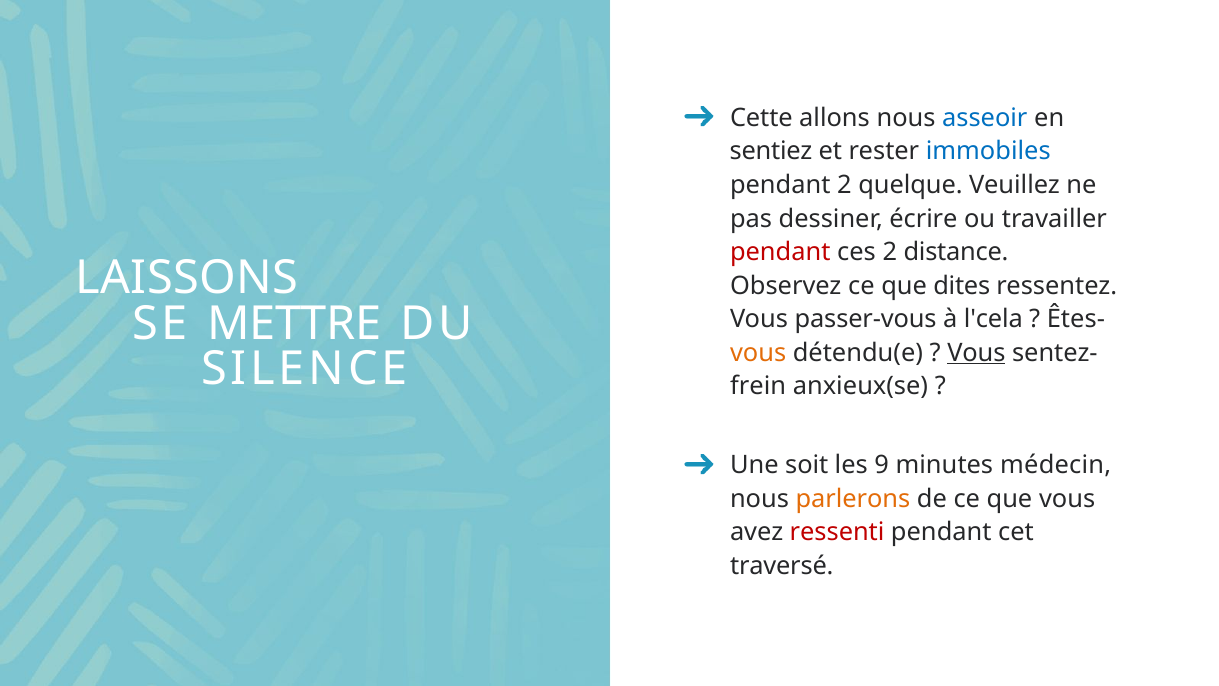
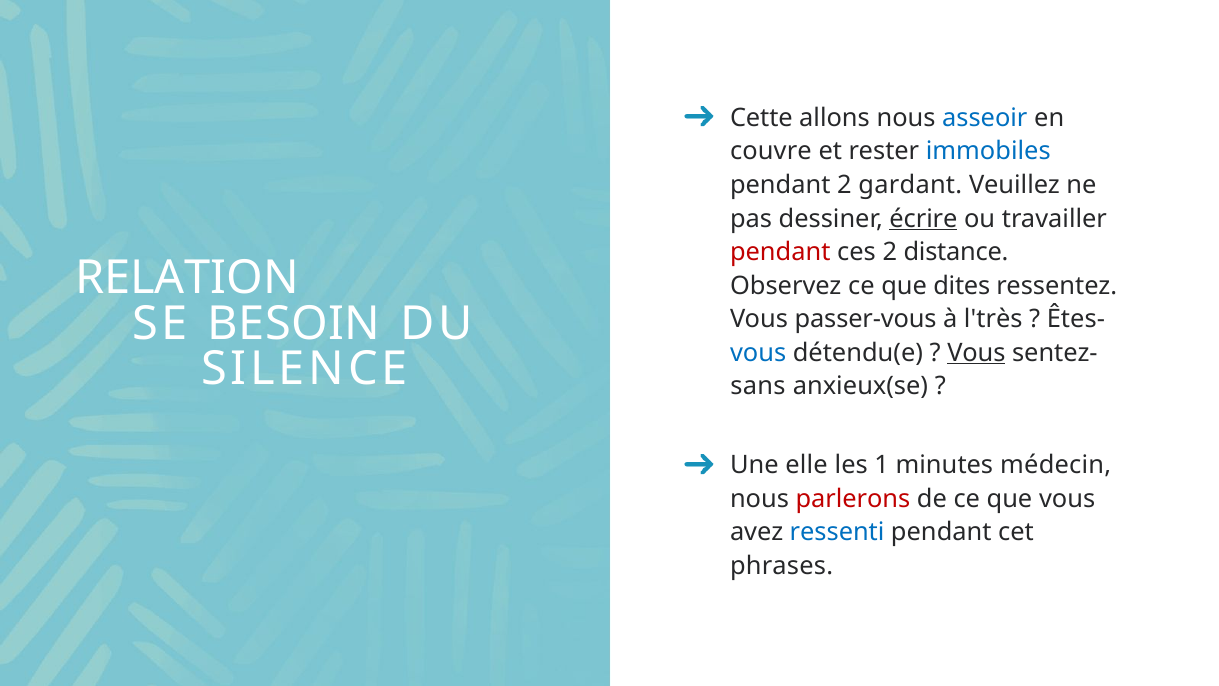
sentiez: sentiez -> couvre
quelque: quelque -> gardant
écrire underline: none -> present
LAISSONS: LAISSONS -> RELATION
METTRE: METTRE -> BESOIN
l'cela: l'cela -> l'très
vous at (758, 353) colour: orange -> blue
frein: frein -> sans
soit: soit -> elle
9: 9 -> 1
parlerons colour: orange -> red
ressenti colour: red -> blue
traversé: traversé -> phrases
